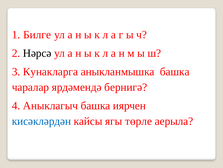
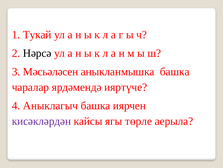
Билге: Билге -> Тукай
Кунакларга: Кунакларга -> Мәсьәләсен
бернигә: бернигә -> ияртүче
кисәкләрдән colour: blue -> purple
